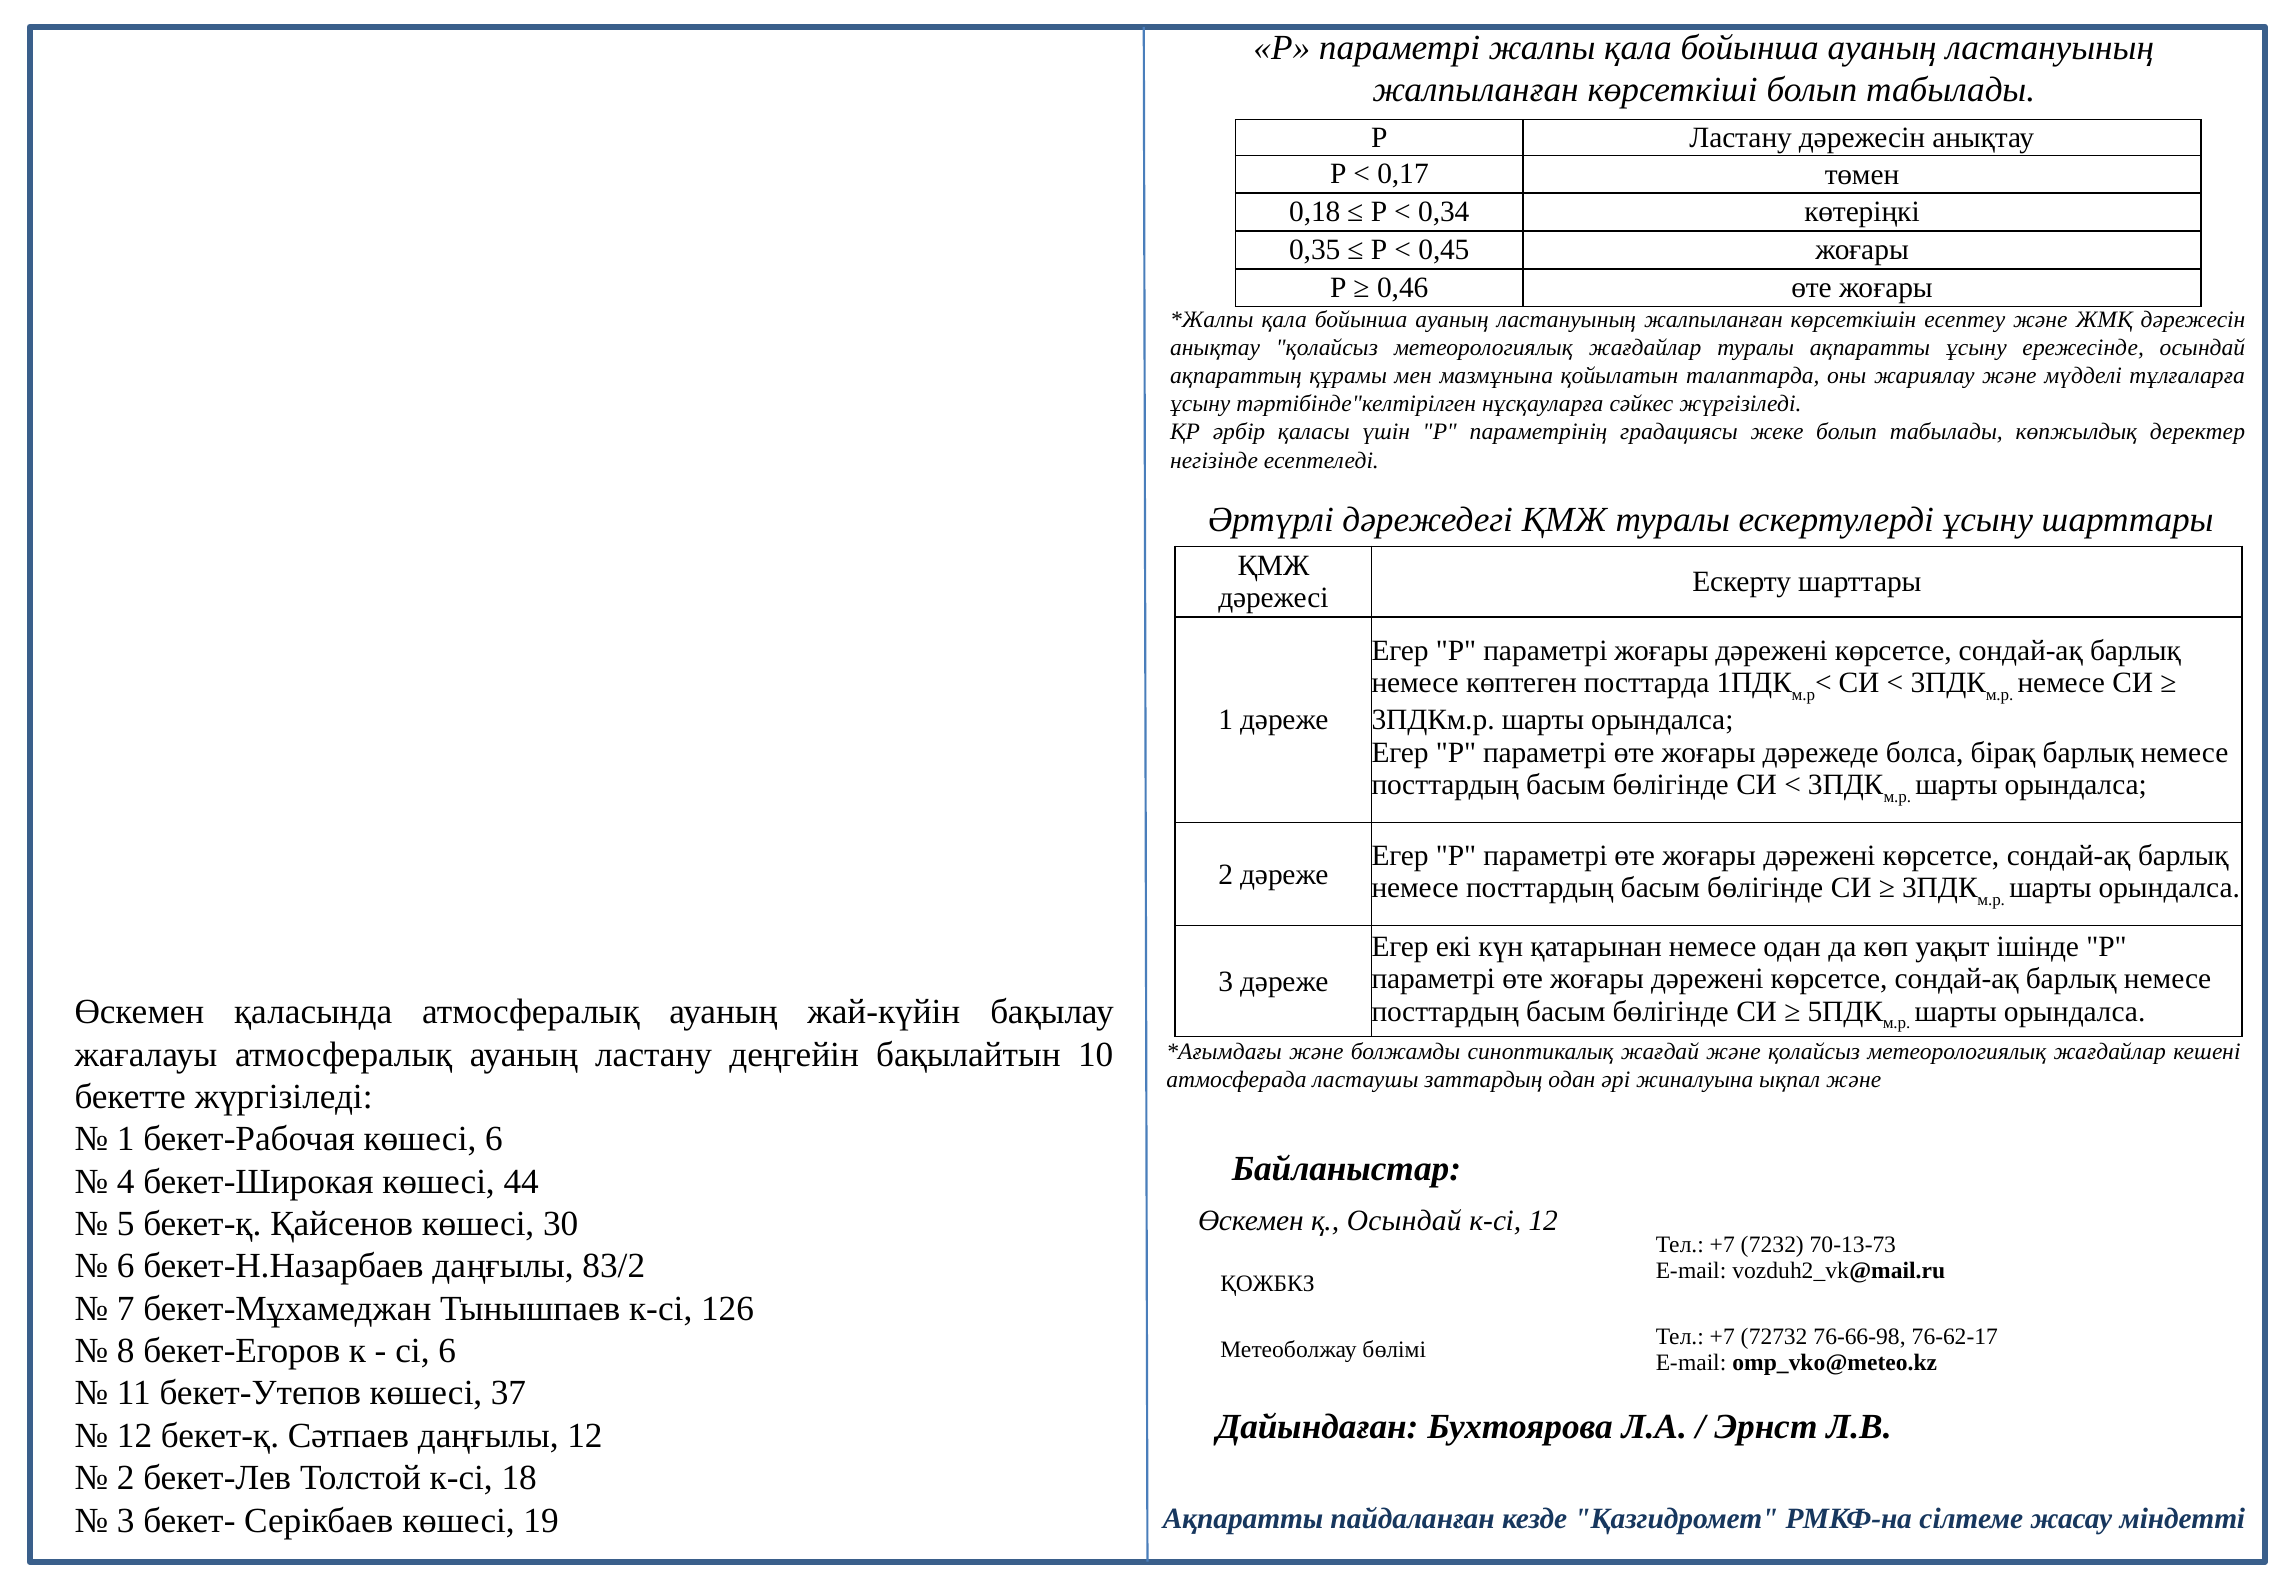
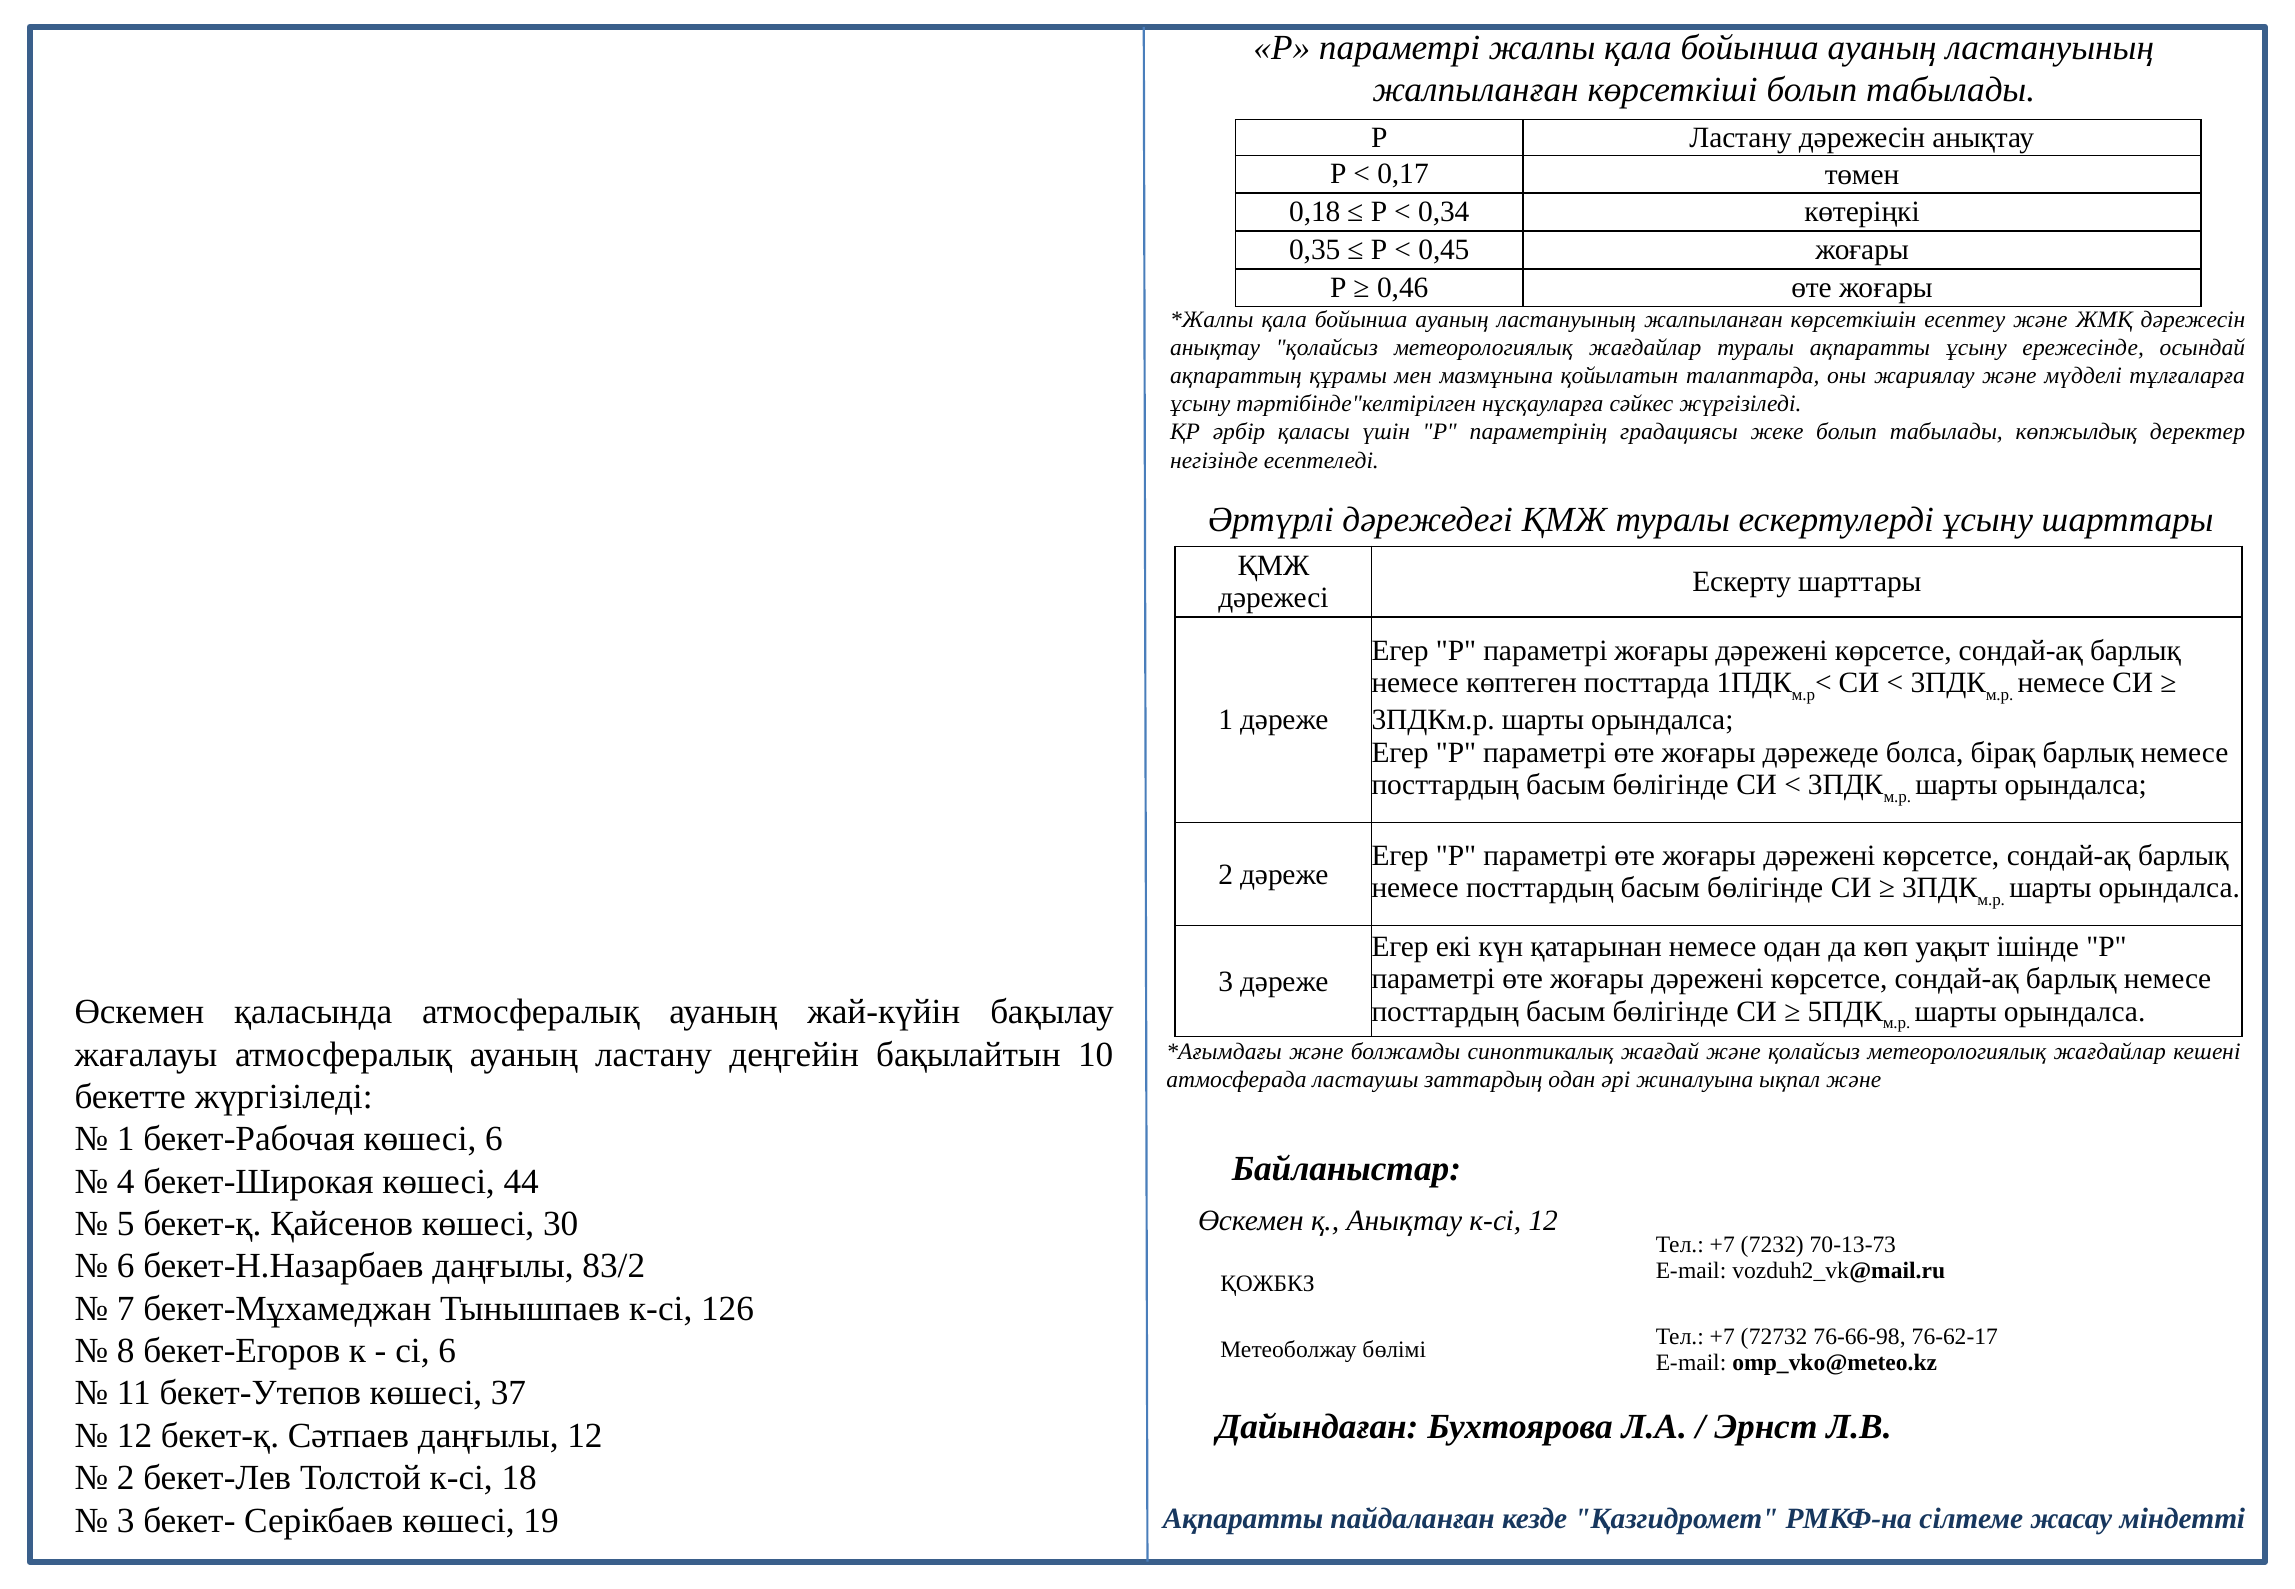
қ Осындай: Осындай -> Анықтау
